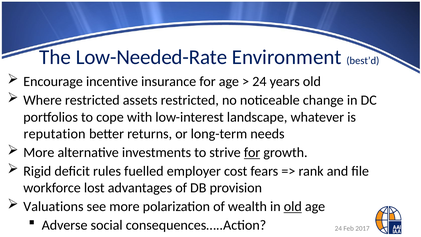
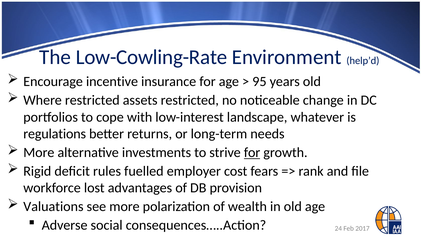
Low-Needed-Rate: Low-Needed-Rate -> Low-Cowling-Rate
best’d: best’d -> help’d
24 at (259, 82): 24 -> 95
reputation: reputation -> regulations
old at (293, 206) underline: present -> none
